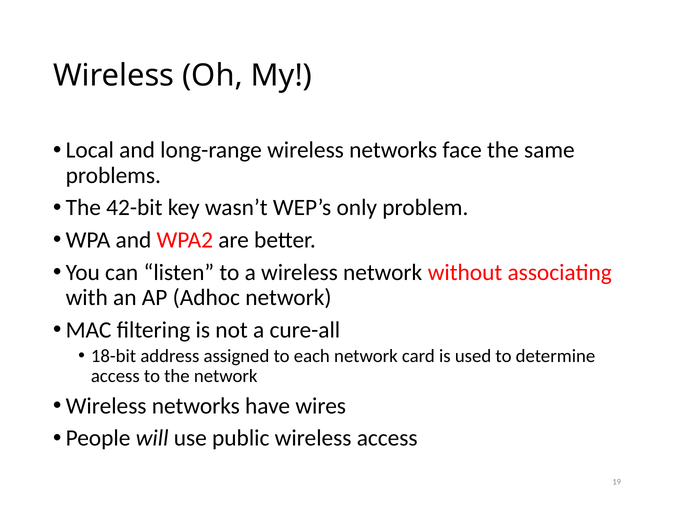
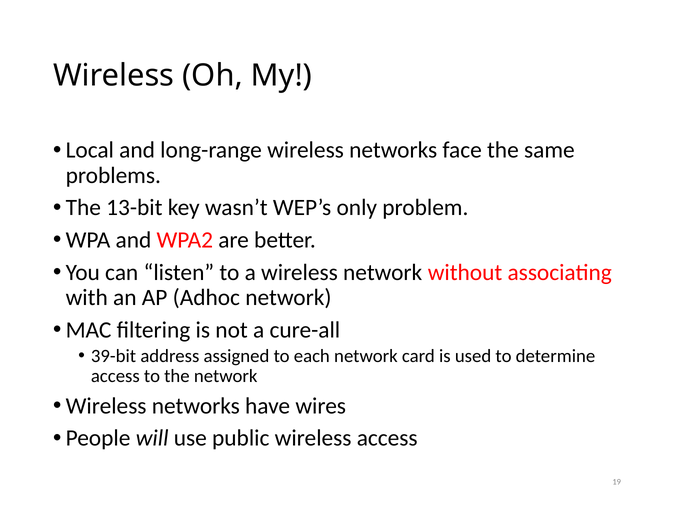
42-bit: 42-bit -> 13-bit
18-bit: 18-bit -> 39-bit
